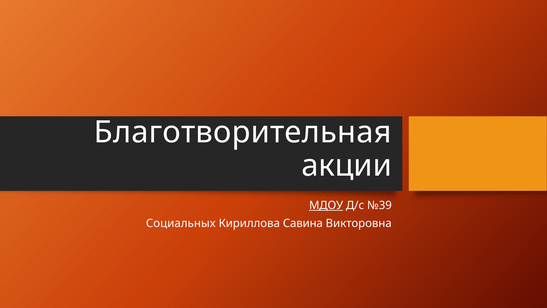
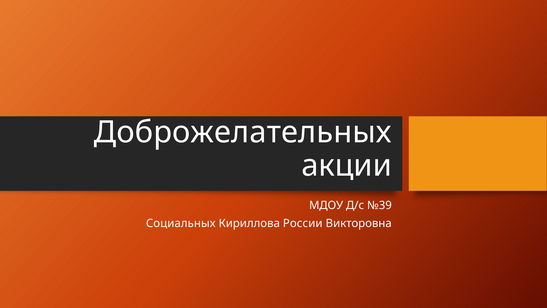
Благотворительная: Благотворительная -> Доброжелательных
МДОУ underline: present -> none
Савина: Савина -> России
